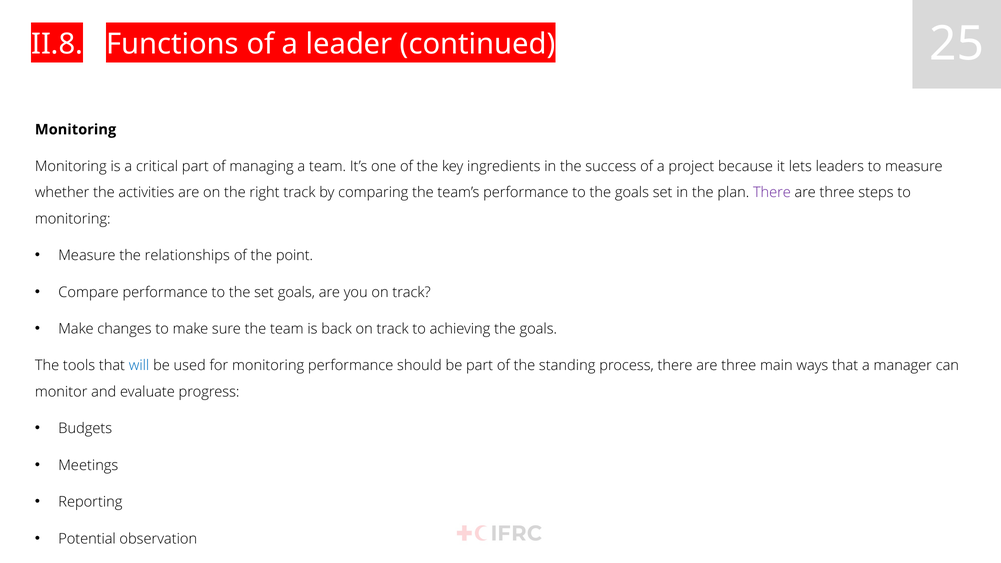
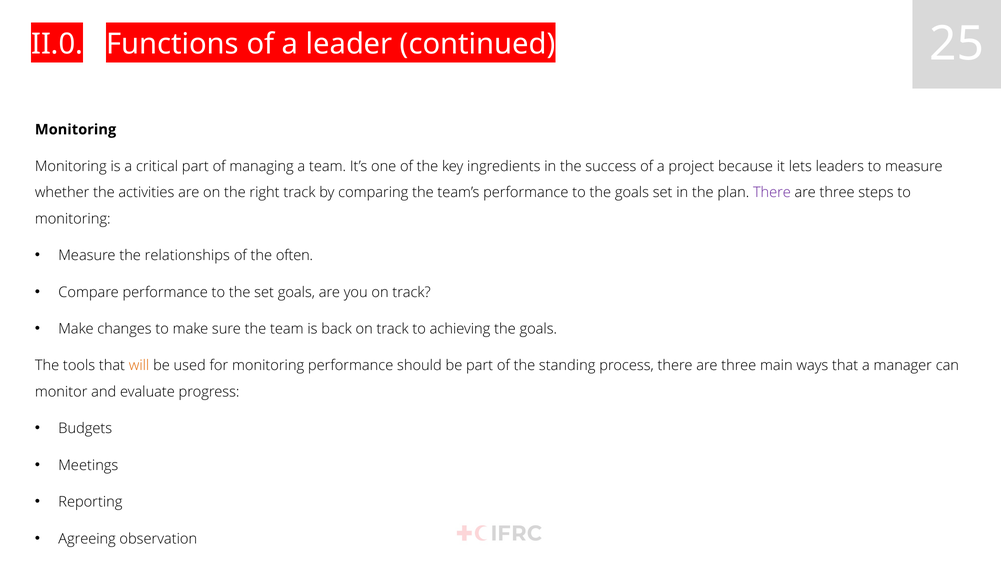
II.8: II.8 -> II.0
point: point -> often
will colour: blue -> orange
Potential: Potential -> Agreeing
